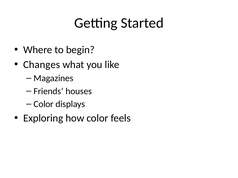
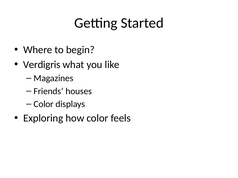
Changes: Changes -> Verdigris
